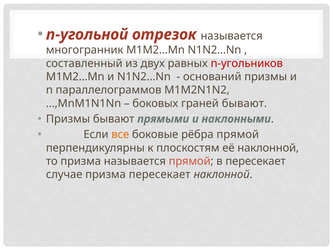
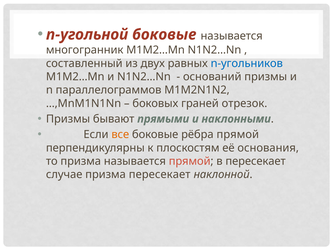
n-угольной отрезок: отрезок -> боковые
n-угольников colour: red -> blue
граней бывают: бывают -> отрезок
её наклонной: наклонной -> основания
